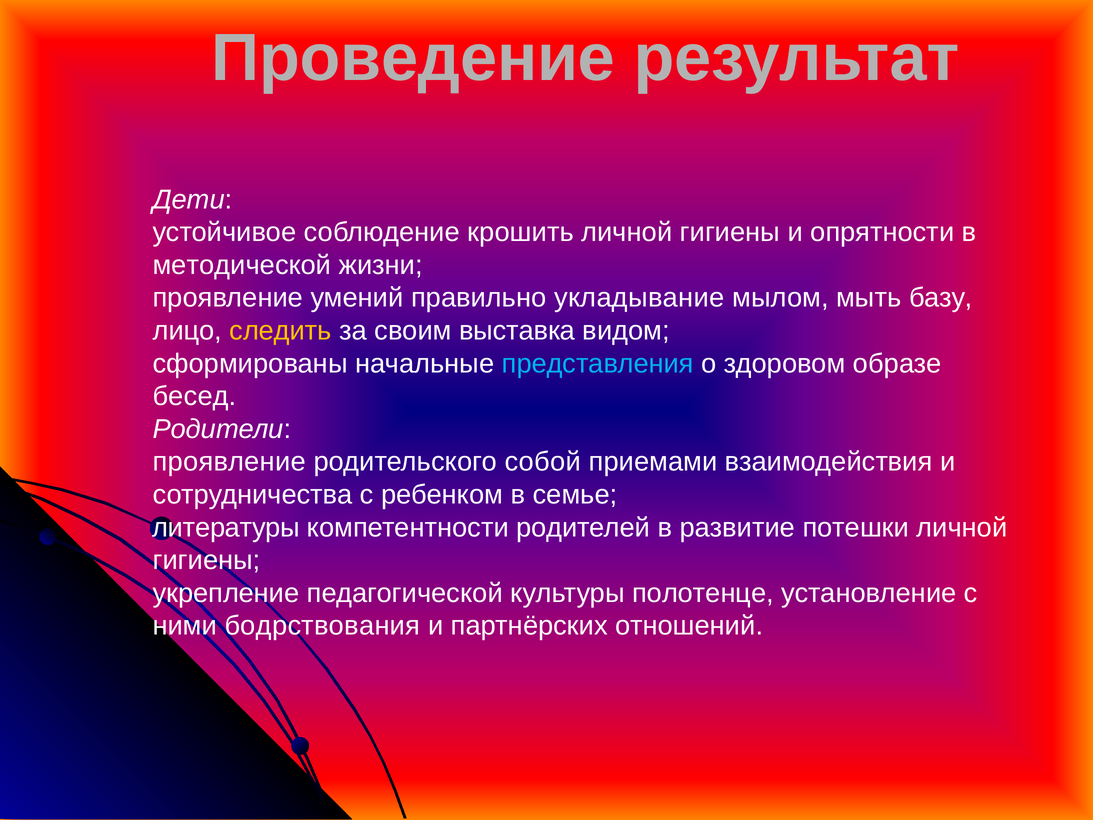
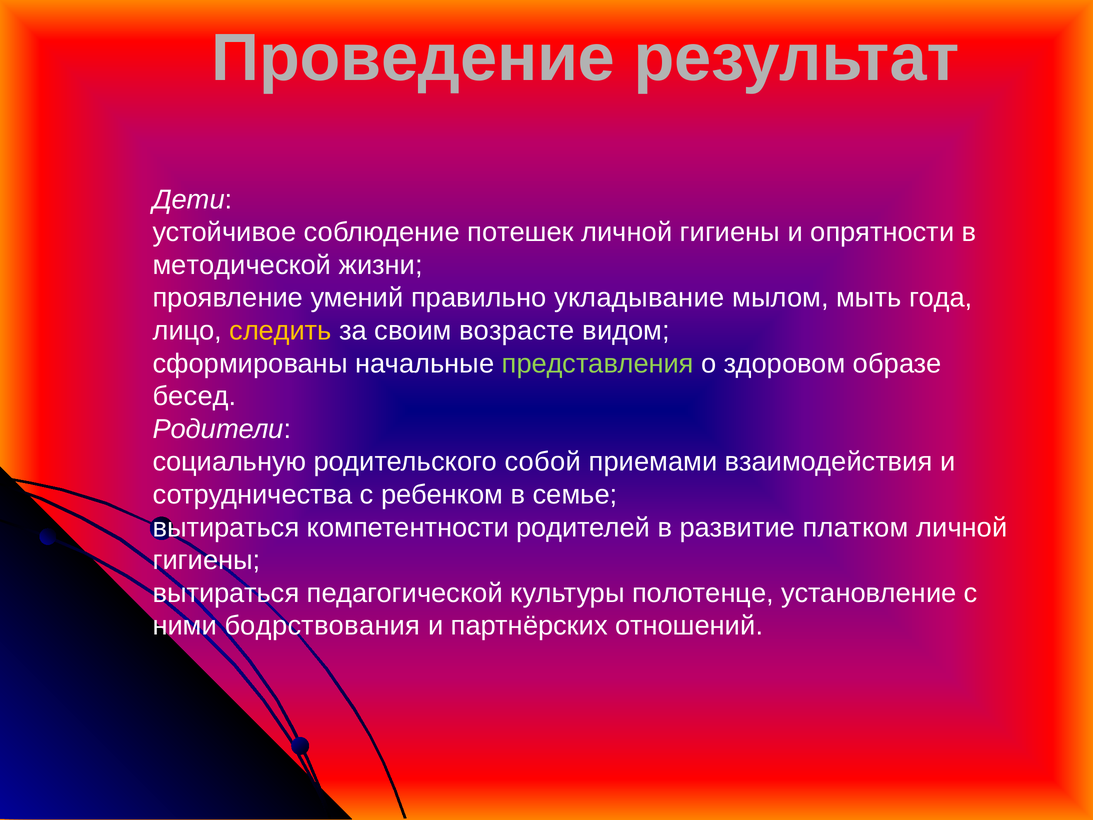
крошить: крошить -> потешек
базу: базу -> года
выставка: выставка -> возрасте
представления colour: light blue -> light green
проявление at (229, 462): проявление -> социальную
литературы at (226, 527): литературы -> вытираться
потешки: потешки -> платком
укрепление at (226, 593): укрепление -> вытираться
